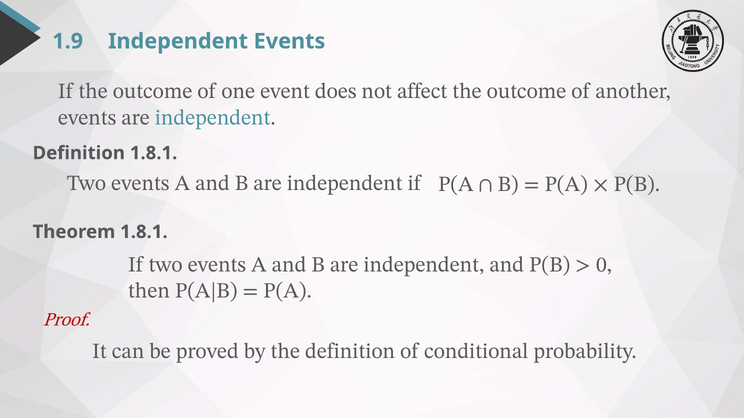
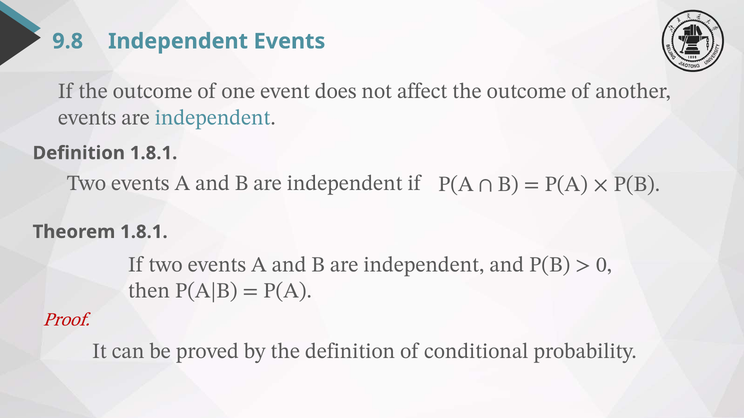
1.9: 1.9 -> 9.8
